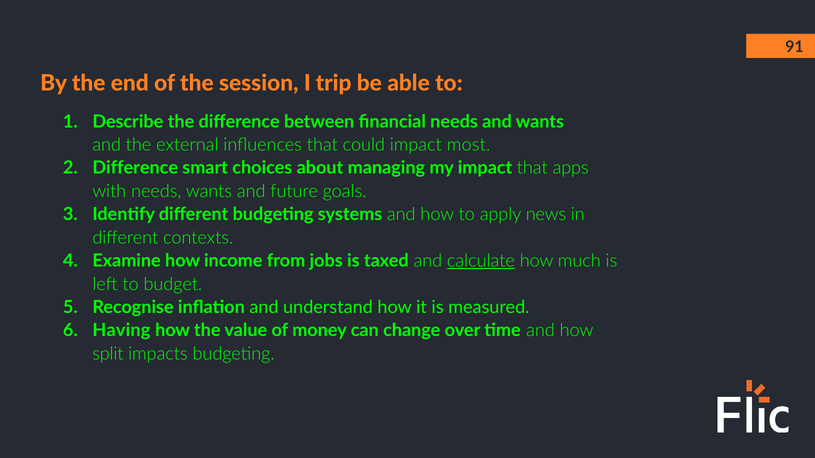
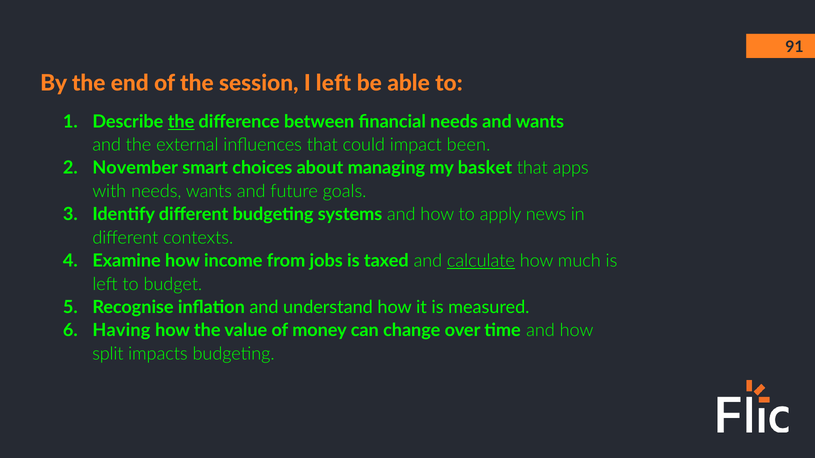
I trip: trip -> left
the at (181, 122) underline: none -> present
most: most -> been
Difference at (135, 168): Difference -> November
my impact: impact -> basket
